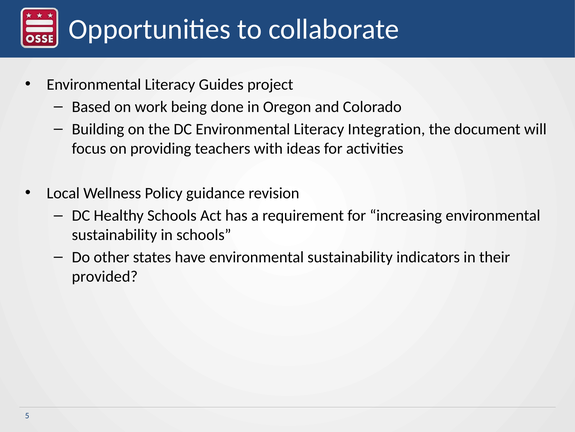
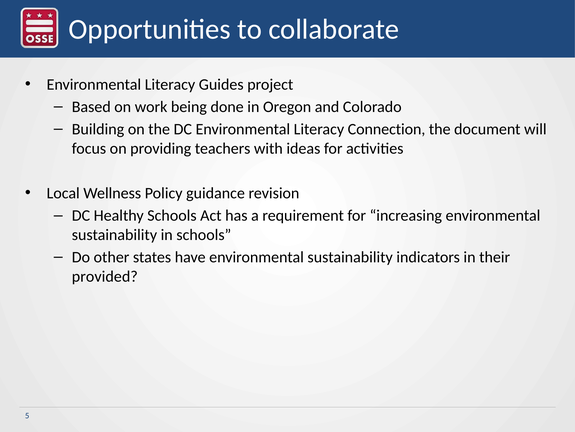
Integration: Integration -> Connection
